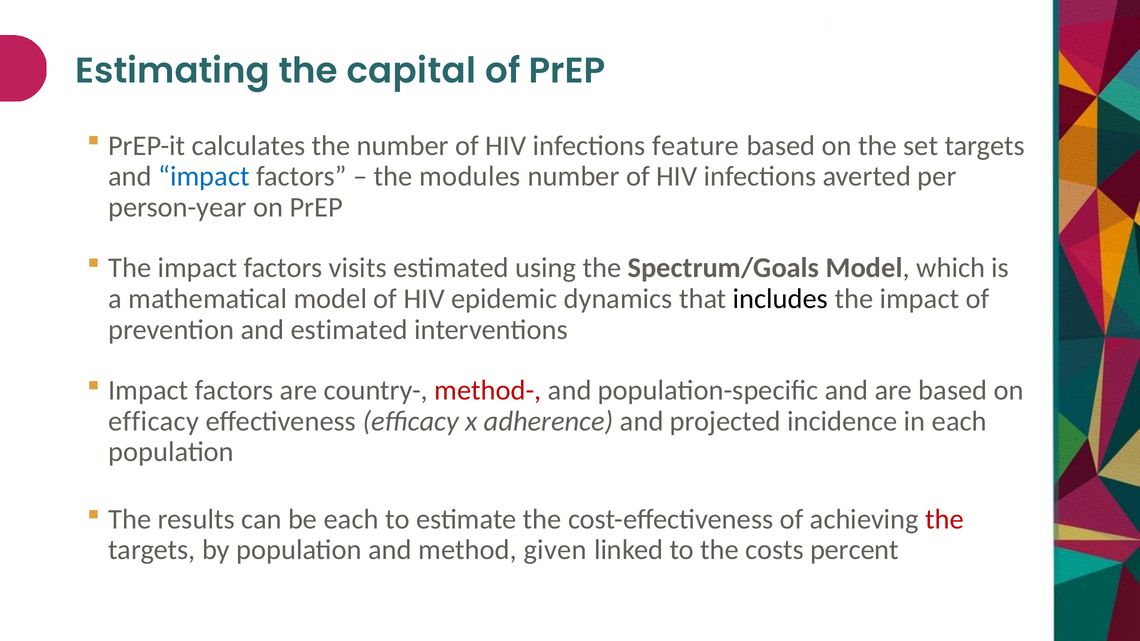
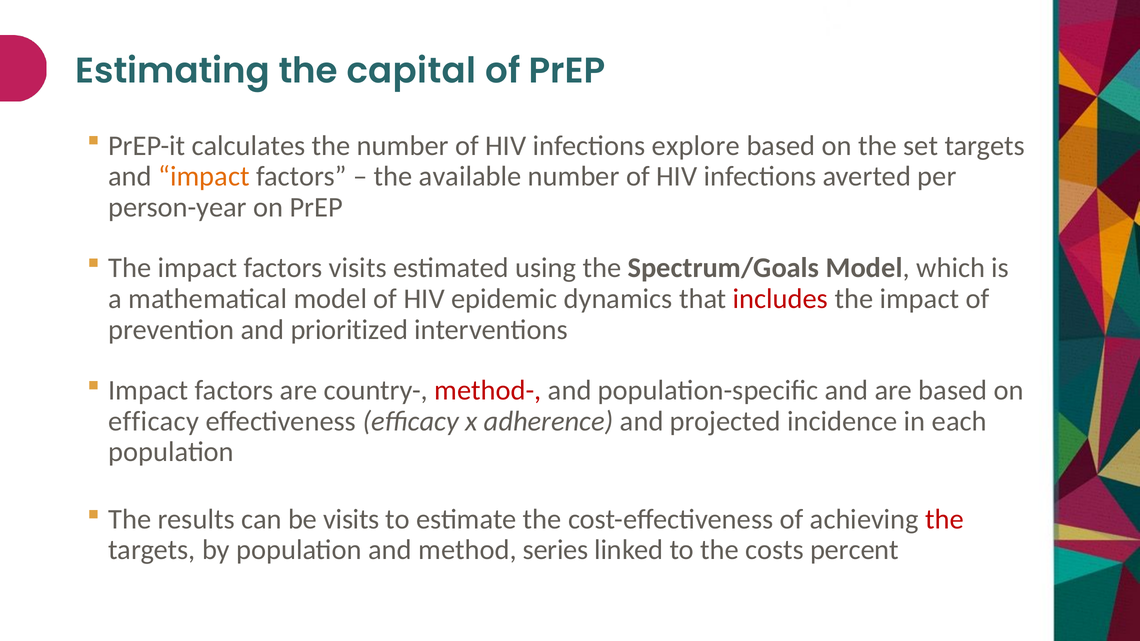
feature: feature -> explore
impact at (204, 177) colour: blue -> orange
modules: modules -> available
includes colour: black -> red
and estimated: estimated -> prioritized
be each: each -> visits
given: given -> series
